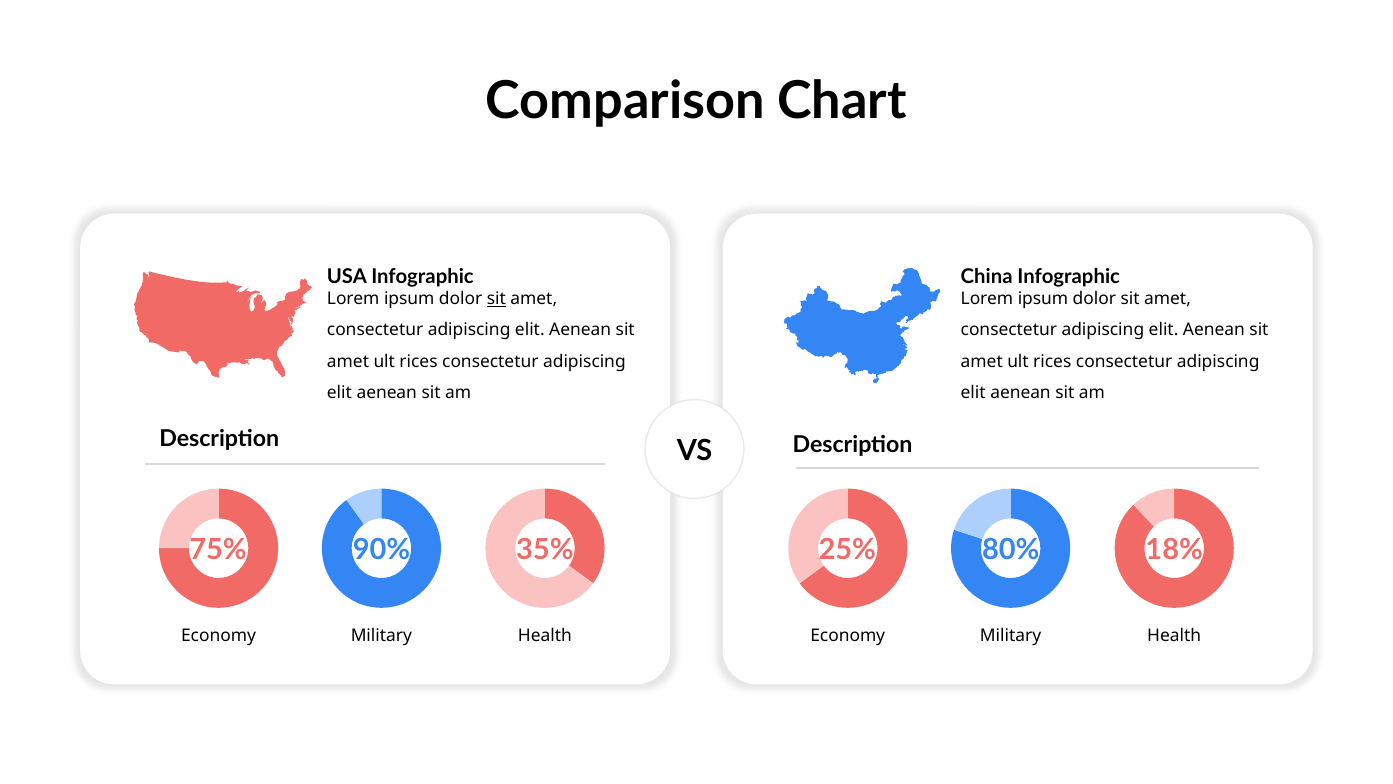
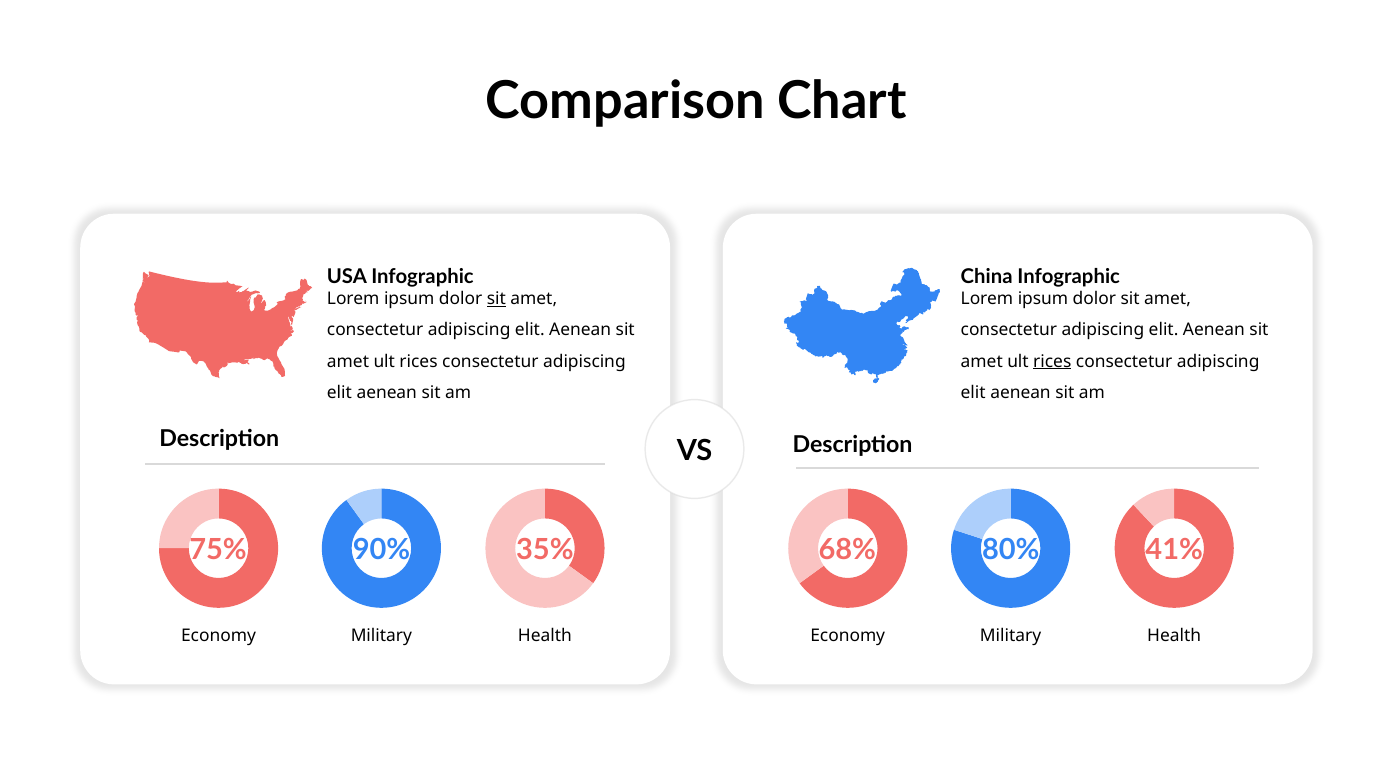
rices at (1052, 361) underline: none -> present
25%: 25% -> 68%
18%: 18% -> 41%
